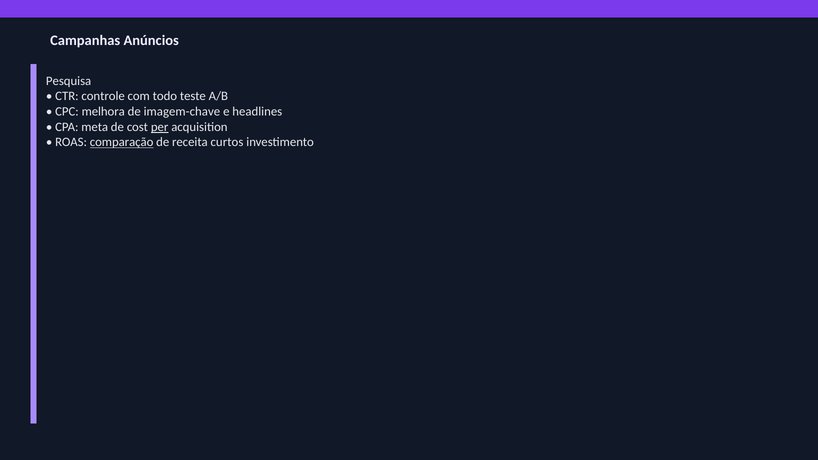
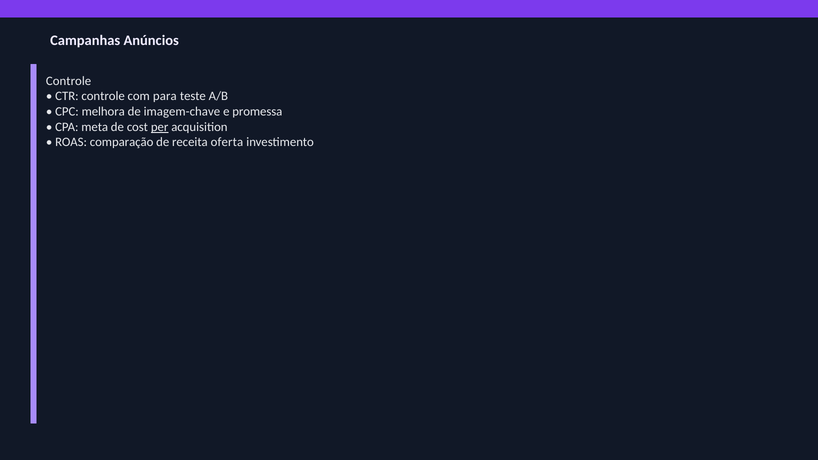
Pesquisa at (69, 81): Pesquisa -> Controle
todo: todo -> para
headlines: headlines -> promessa
comparação underline: present -> none
curtos: curtos -> oferta
